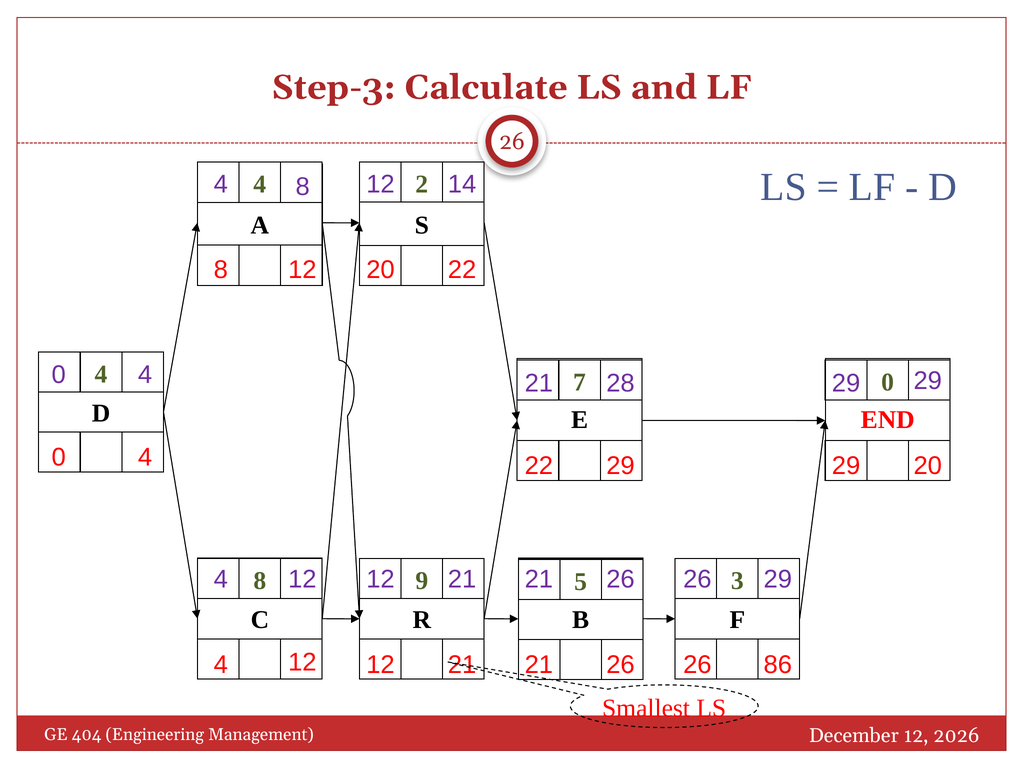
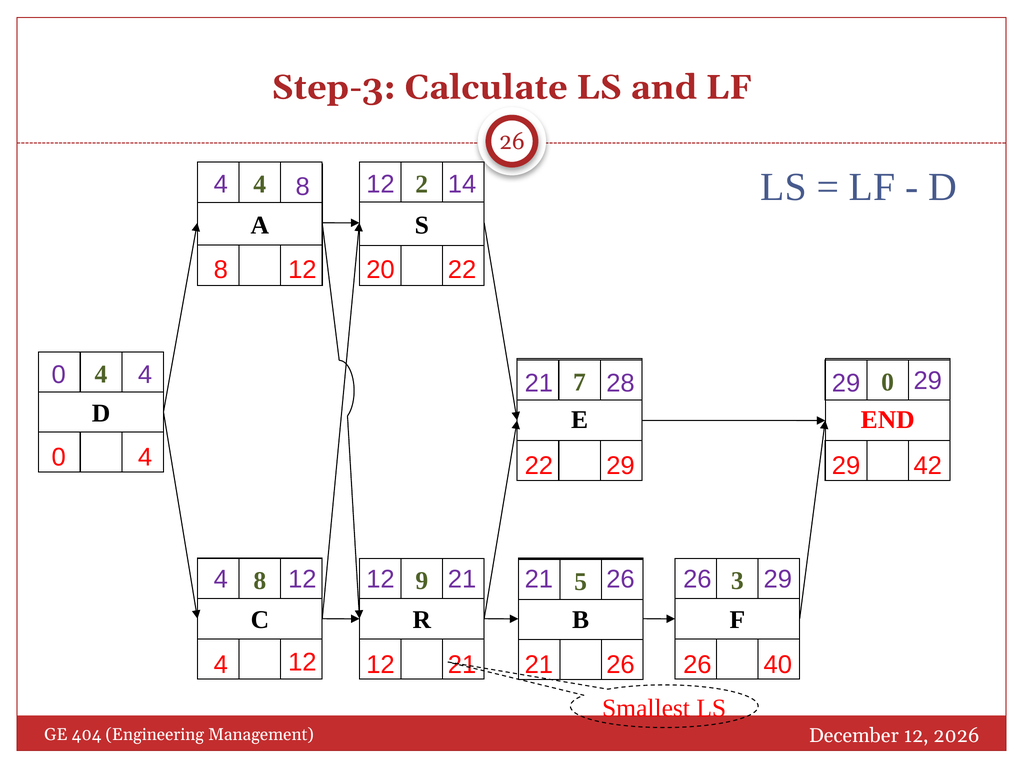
29 20: 20 -> 42
86: 86 -> 40
